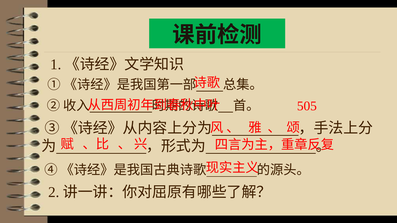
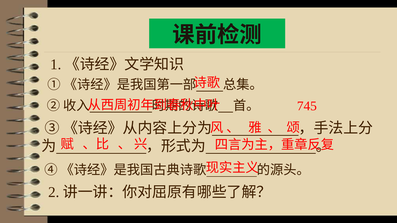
505: 505 -> 745
